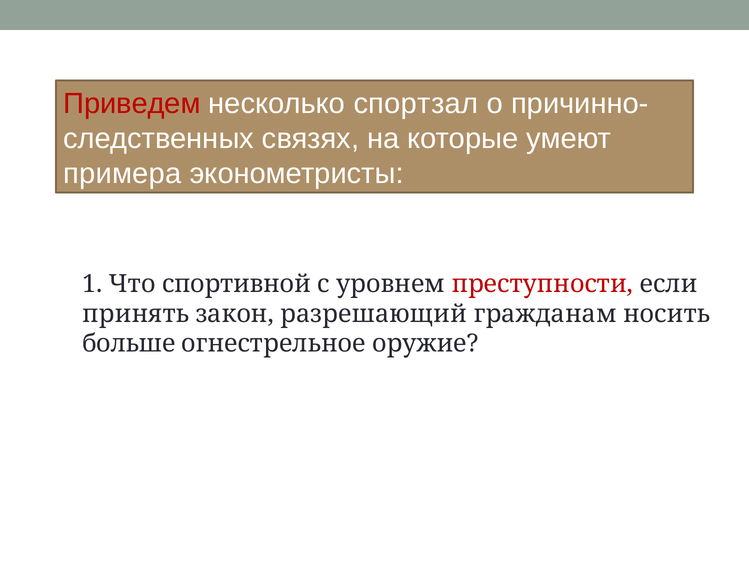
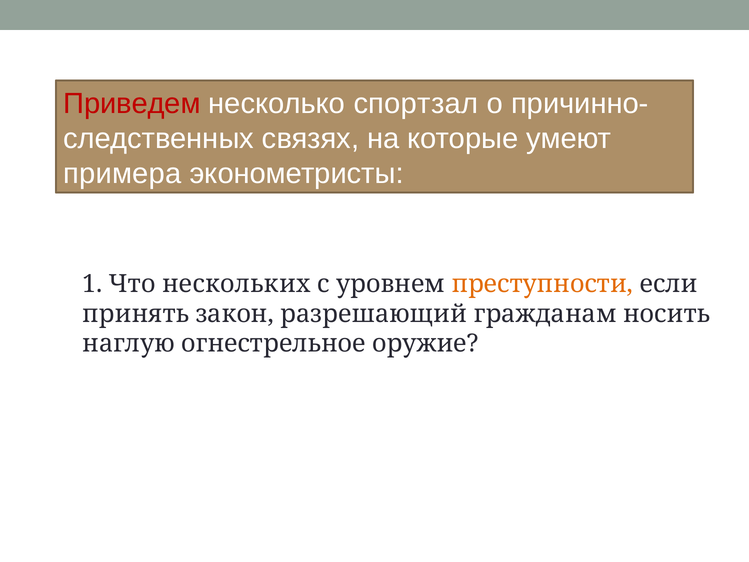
спортивной: спортивной -> нескольких
преступности colour: red -> orange
больше: больше -> наглую
